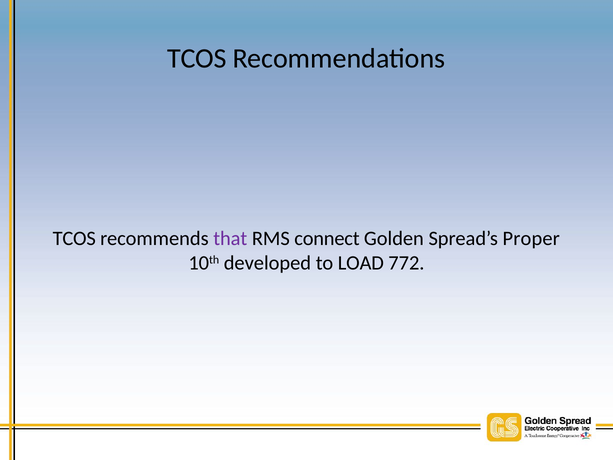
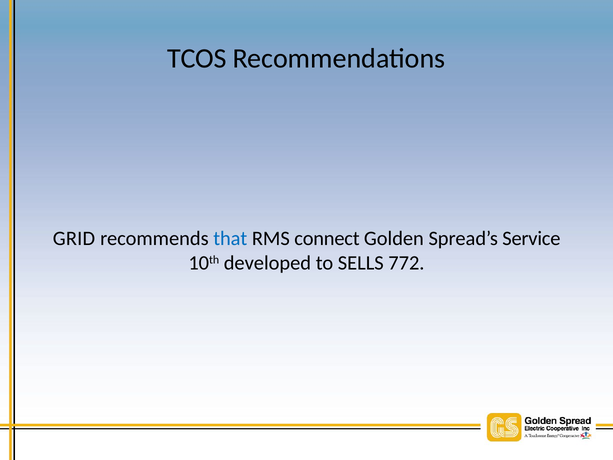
TCOS at (74, 238): TCOS -> GRID
that colour: purple -> blue
Proper: Proper -> Service
LOAD: LOAD -> SELLS
